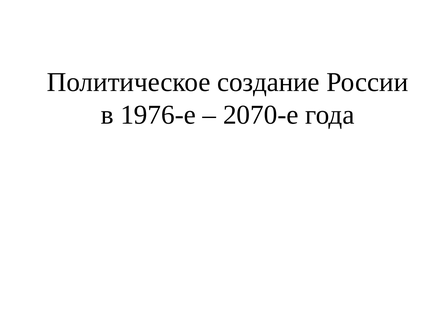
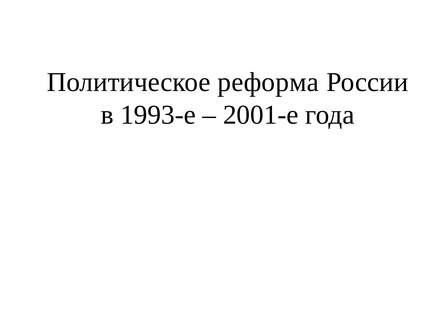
создание: создание -> реформа
1976-е: 1976-е -> 1993-е
2070-е: 2070-е -> 2001-е
